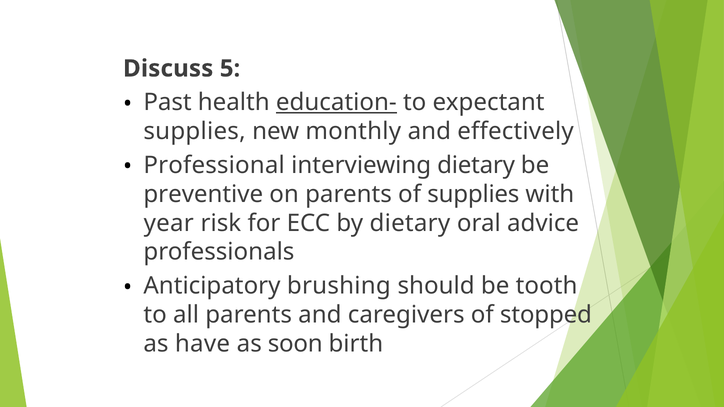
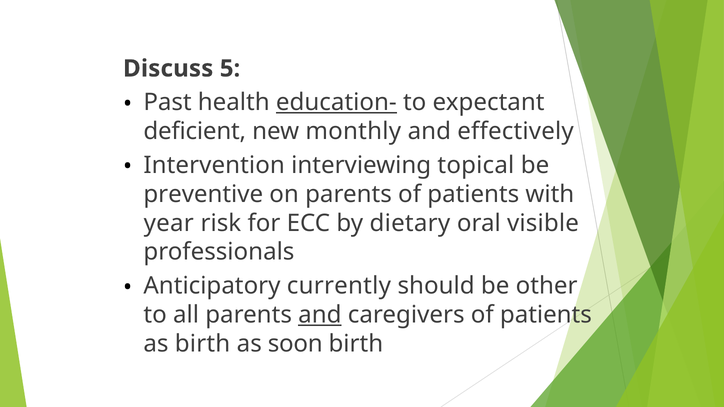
supplies at (195, 131): supplies -> deficient
Professional: Professional -> Intervention
interviewing dietary: dietary -> topical
parents of supplies: supplies -> patients
advice: advice -> visible
brushing: brushing -> currently
tooth: tooth -> other
and at (320, 315) underline: none -> present
caregivers of stopped: stopped -> patients
as have: have -> birth
